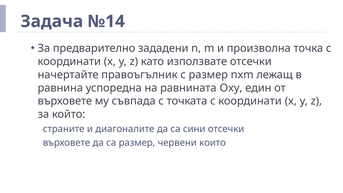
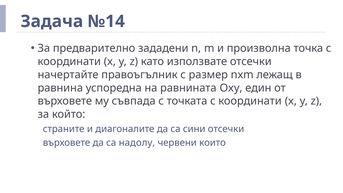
са размер: размер -> надолу
